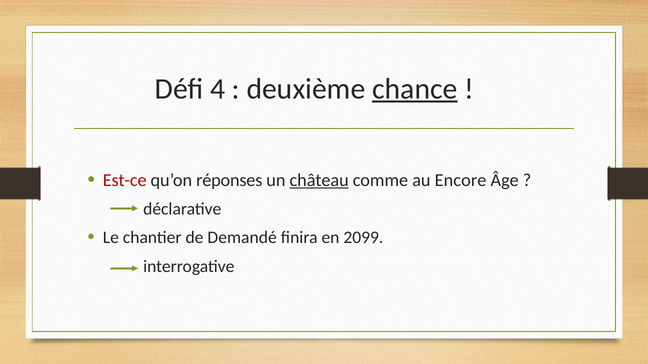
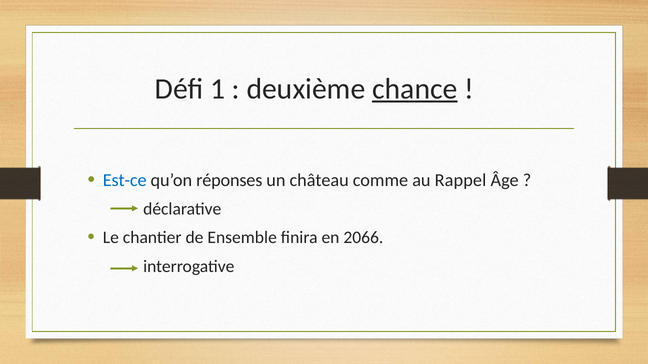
4: 4 -> 1
Est-ce colour: red -> blue
château underline: present -> none
Encore: Encore -> Rappel
Demandé: Demandé -> Ensemble
2099: 2099 -> 2066
